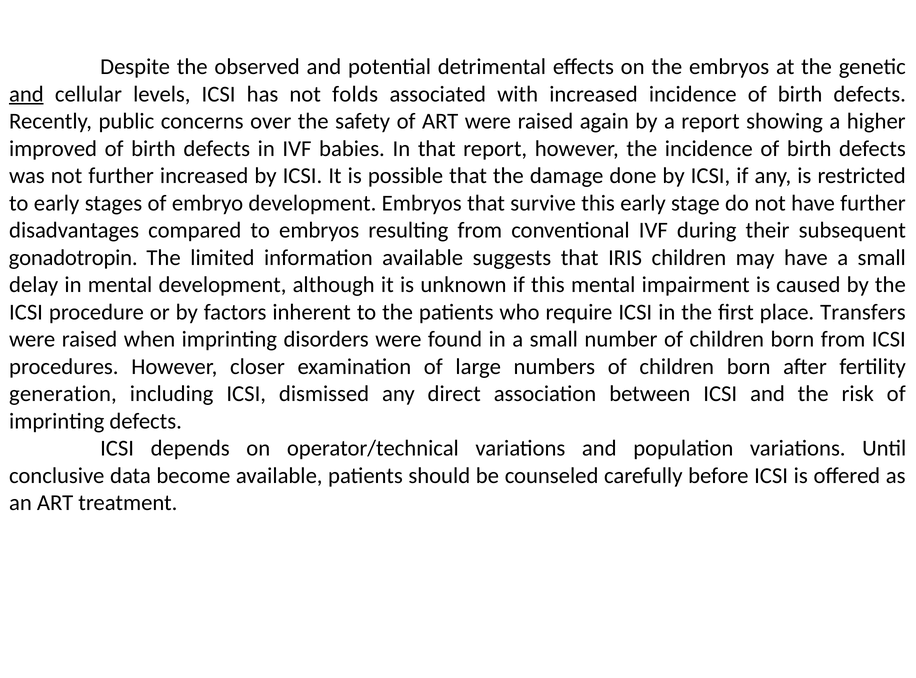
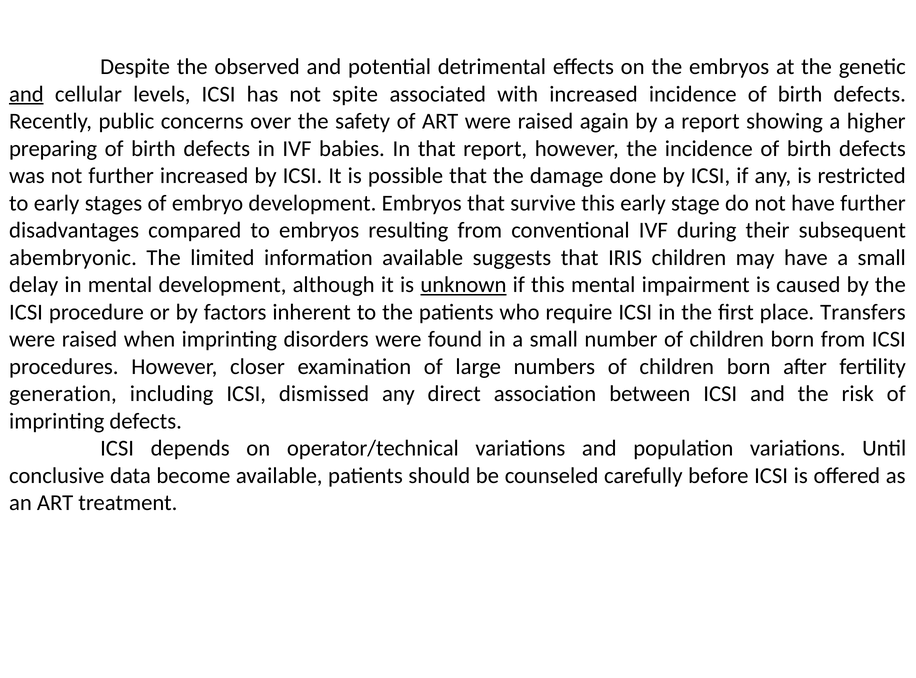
folds: folds -> spite
improved: improved -> preparing
gonadotropin: gonadotropin -> abembryonic
unknown underline: none -> present
